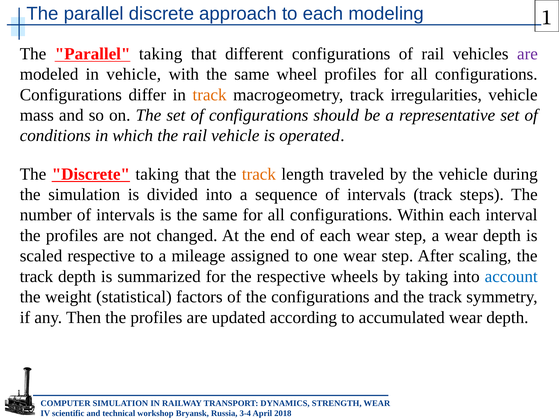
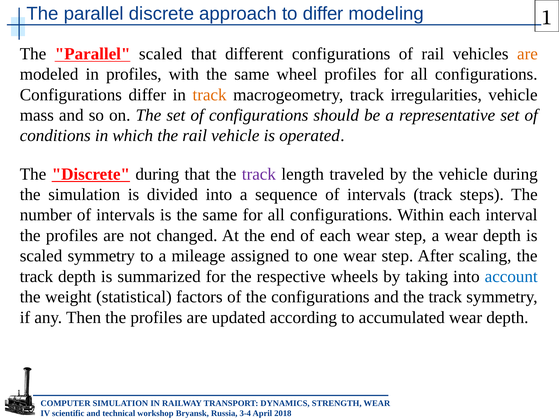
to each: each -> differ
Parallel taking: taking -> scaled
are at (527, 54) colour: purple -> orange
in vehicle: vehicle -> profiles
Discrete taking: taking -> during
track at (259, 174) colour: orange -> purple
scaled respective: respective -> symmetry
